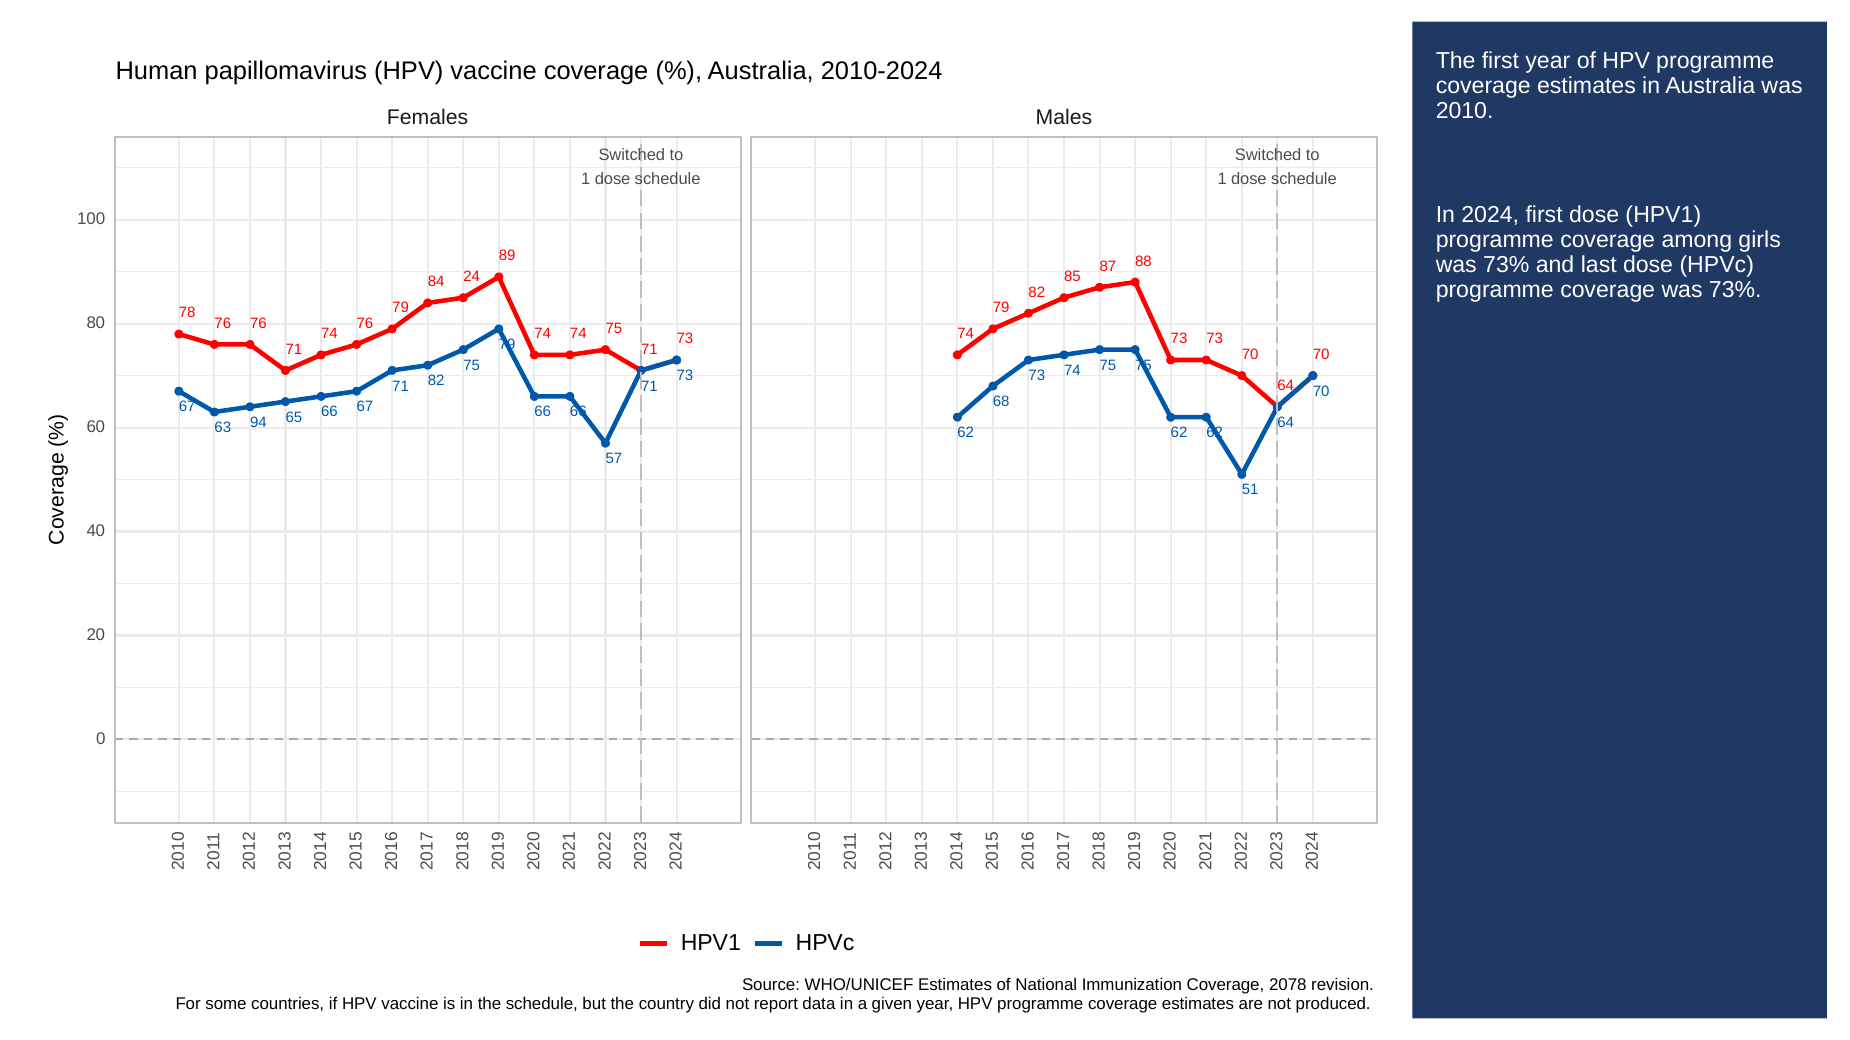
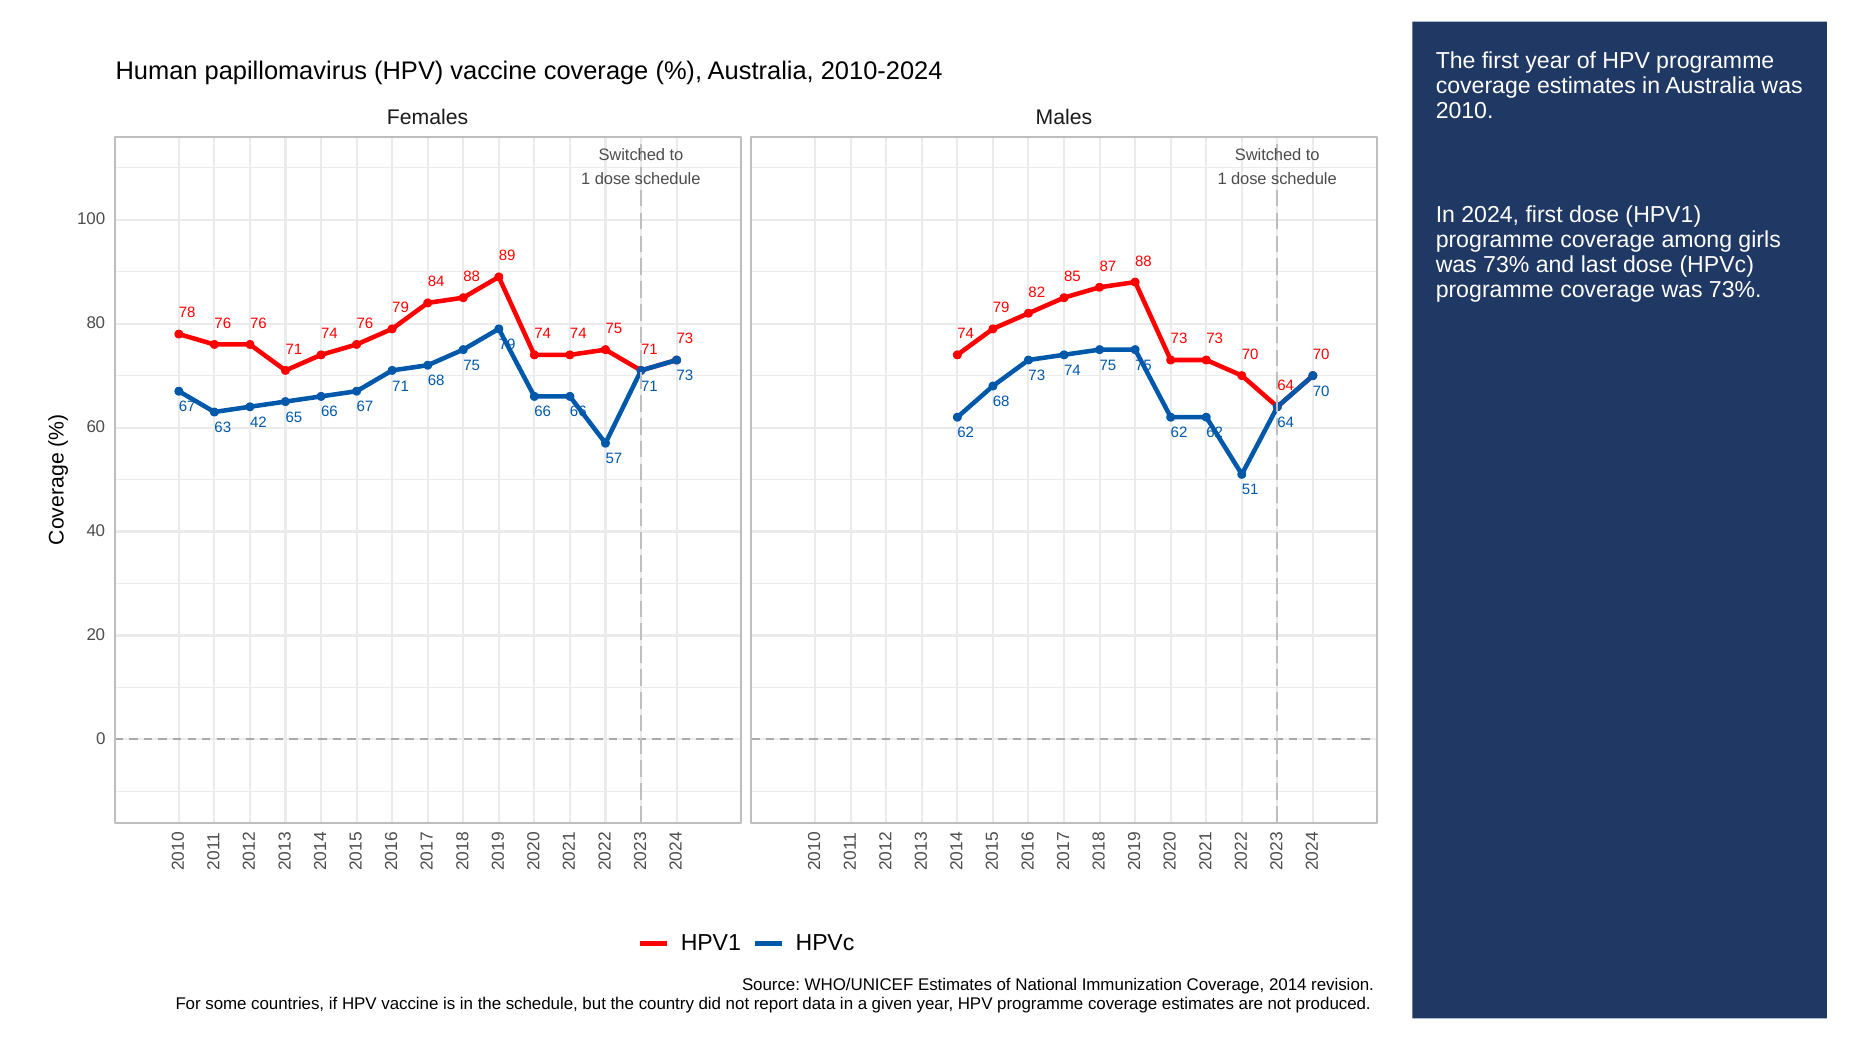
84 24: 24 -> 88
71 82: 82 -> 68
94: 94 -> 42
2078: 2078 -> 2014
